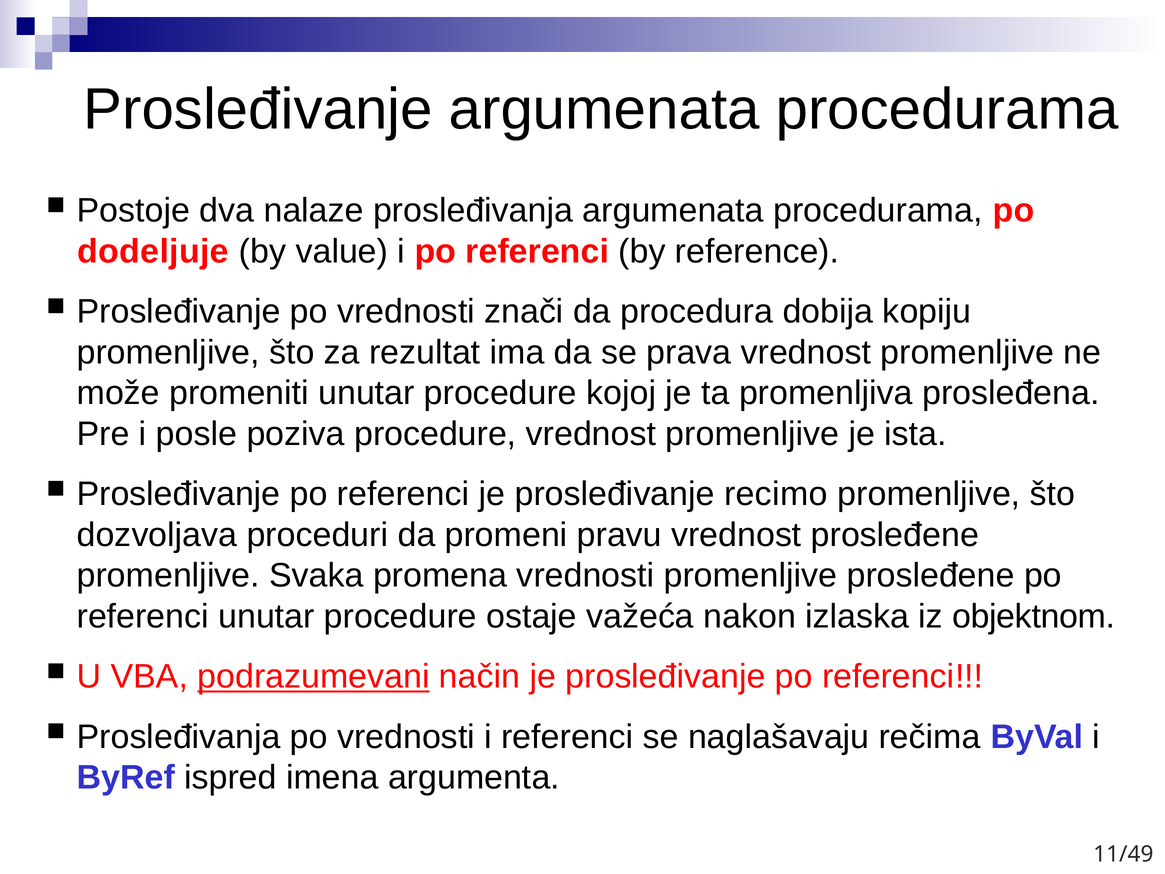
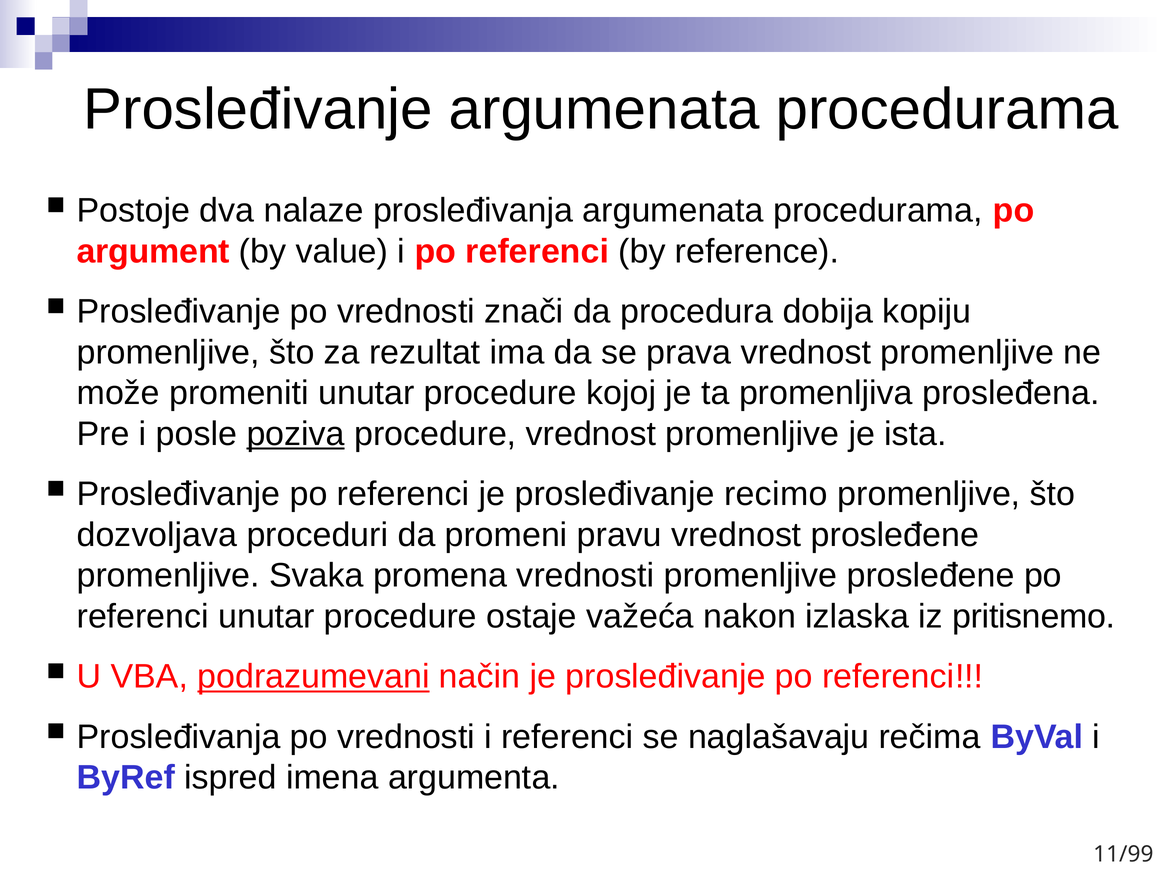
dodeljuje: dodeljuje -> argument
poziva underline: none -> present
objektnom: objektnom -> pritisnemo
11/49: 11/49 -> 11/99
